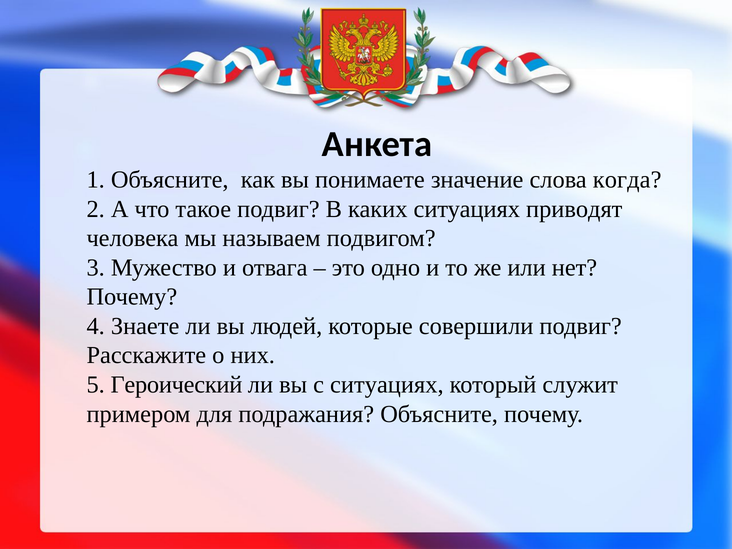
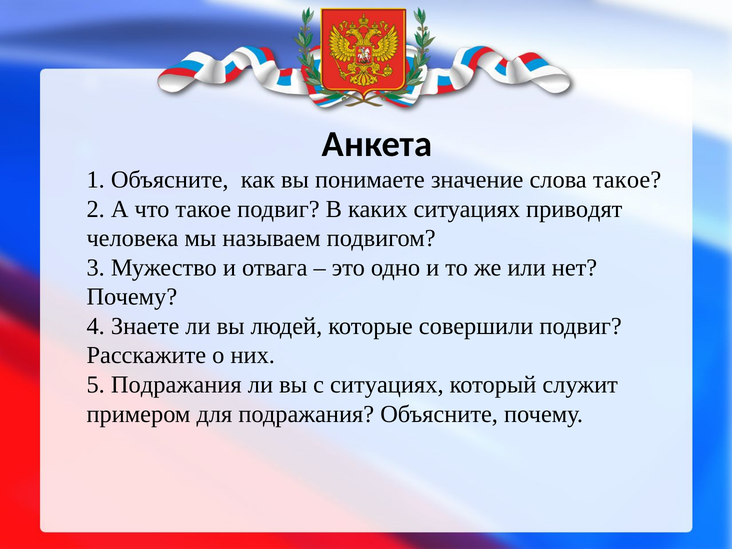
слова когда: когда -> такое
5 Героический: Героический -> Подражания
